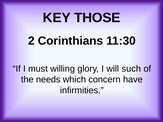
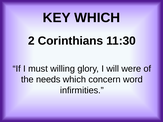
KEY THOSE: THOSE -> WHICH
such: such -> were
have: have -> word
